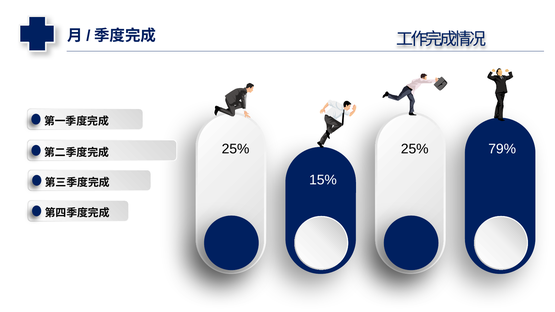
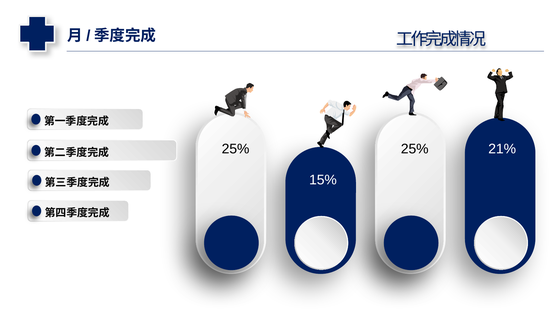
79%: 79% -> 21%
